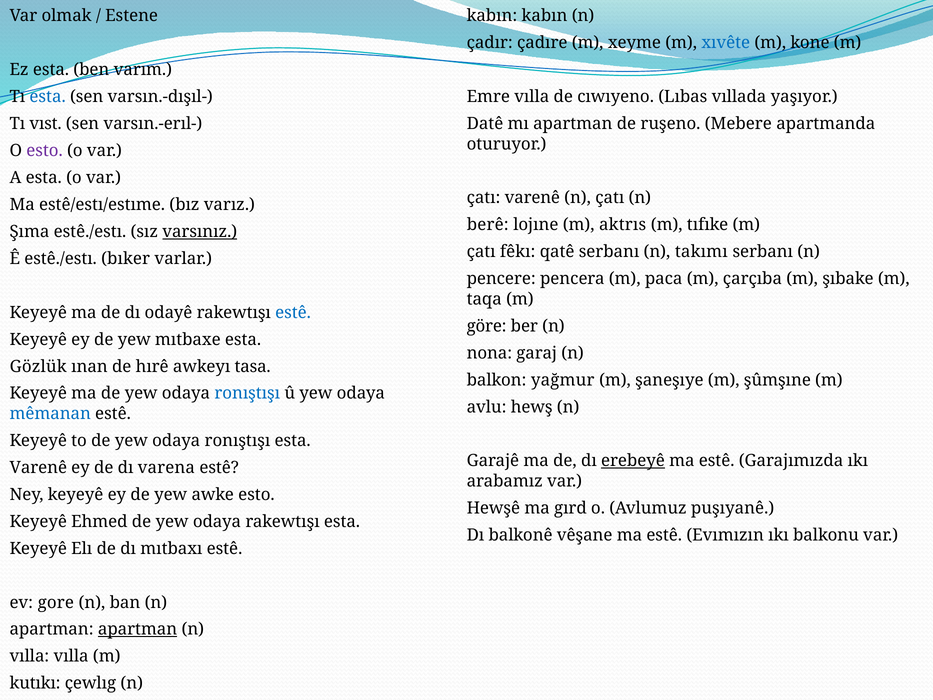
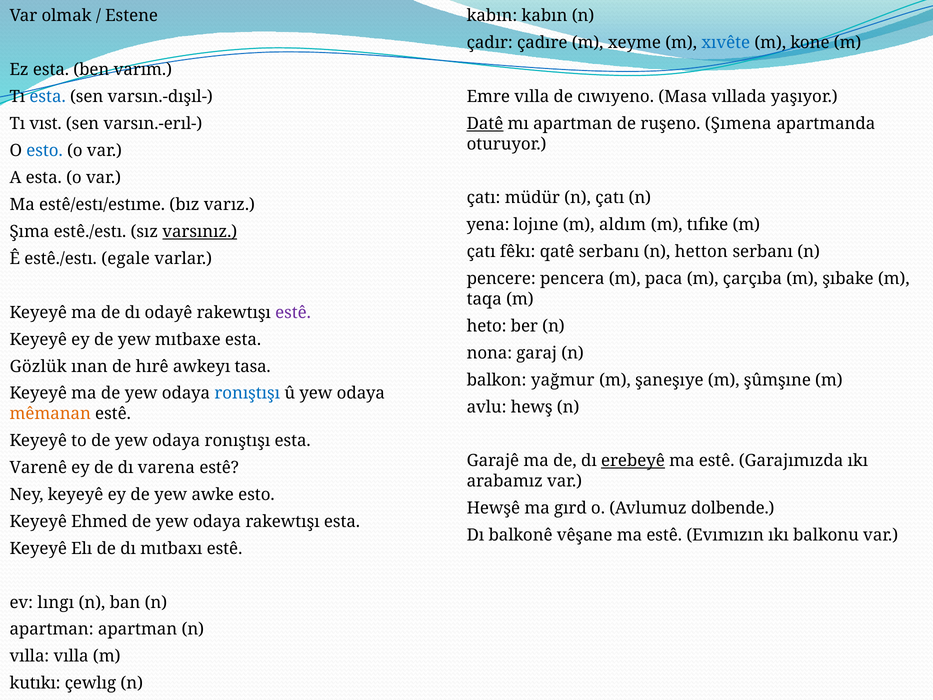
Lıbas: Lıbas -> Masa
Datê underline: none -> present
Mebere: Mebere -> Şımena
esto at (45, 151) colour: purple -> blue
çatı varenê: varenê -> müdür
berê: berê -> yena
aktrıs: aktrıs -> aldım
takımı: takımı -> hetton
bıker: bıker -> egale
estê at (293, 312) colour: blue -> purple
göre: göre -> heto
mêmanan colour: blue -> orange
puşıyanê: puşıyanê -> dolbende
gore: gore -> lıngı
apartman at (138, 629) underline: present -> none
